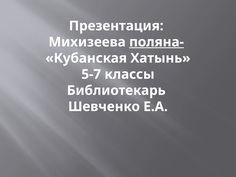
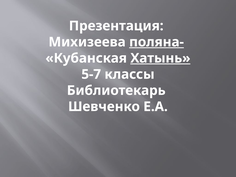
Хатынь underline: none -> present
